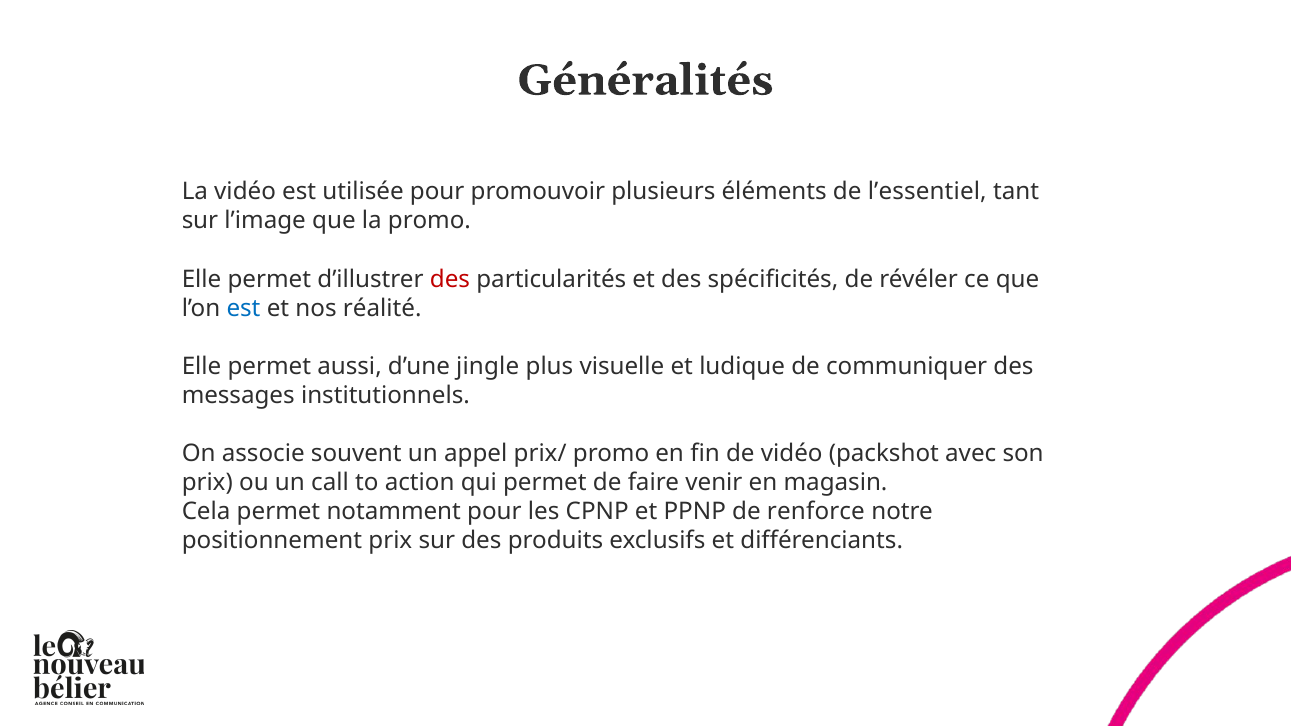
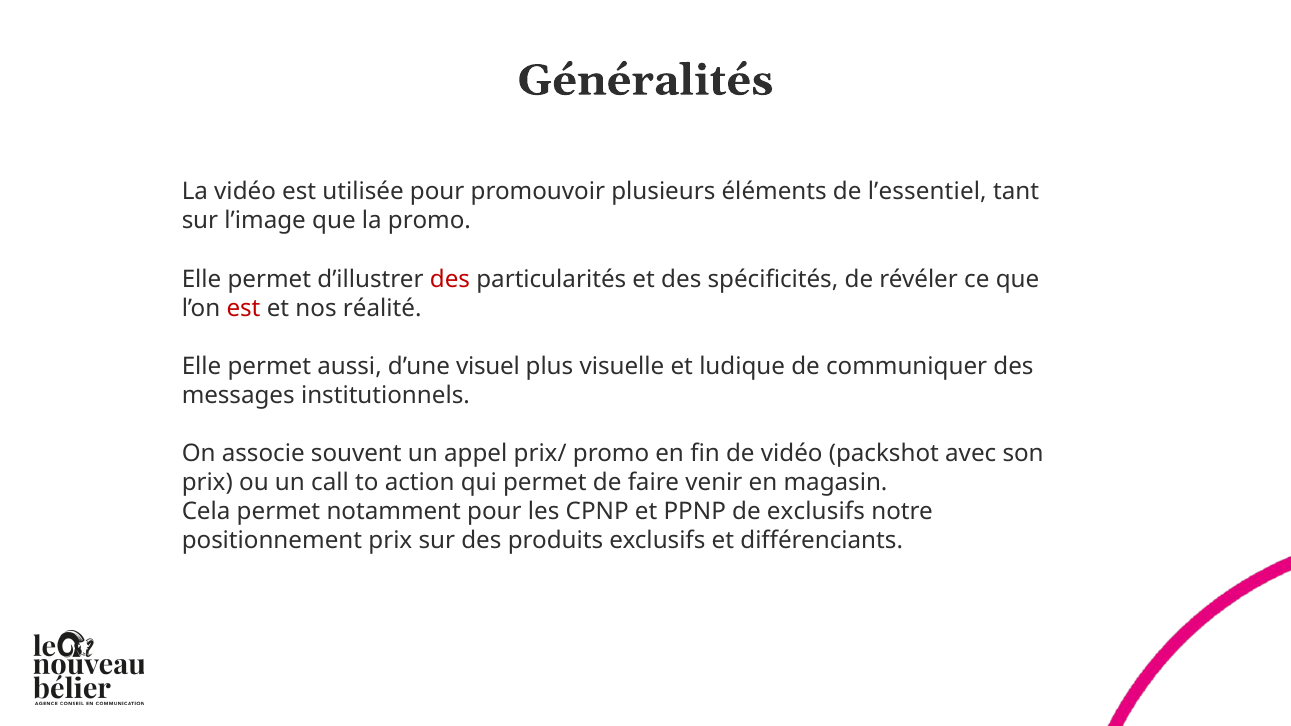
est at (244, 308) colour: blue -> red
jingle: jingle -> visuel
de renforce: renforce -> exclusifs
